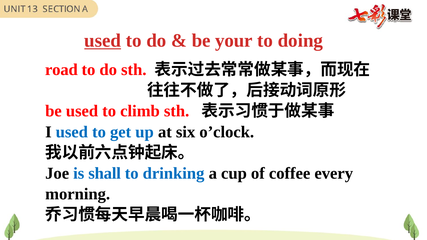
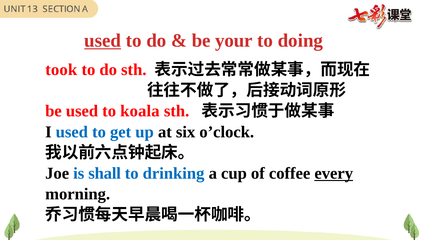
road: road -> took
climb: climb -> koala
every underline: none -> present
